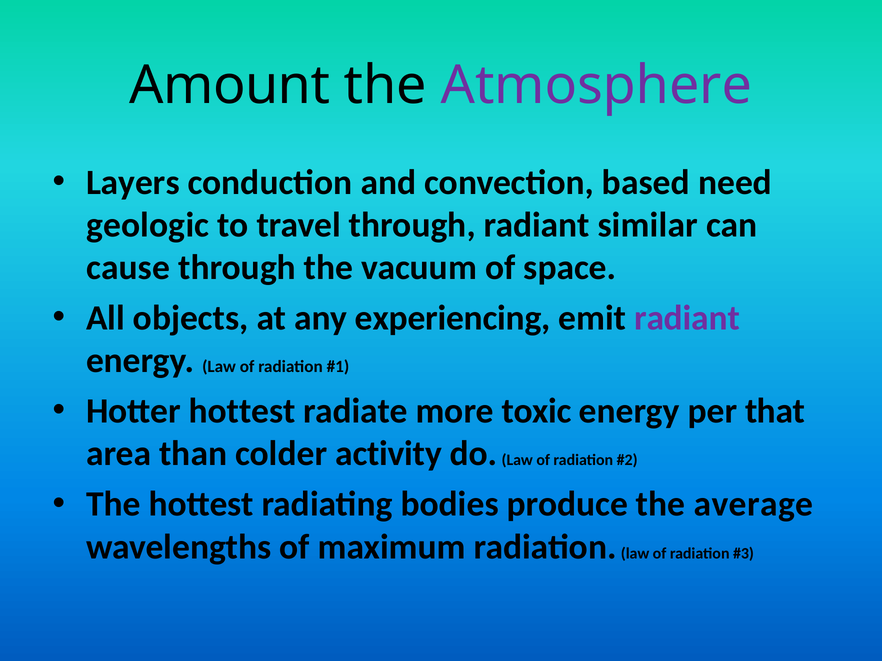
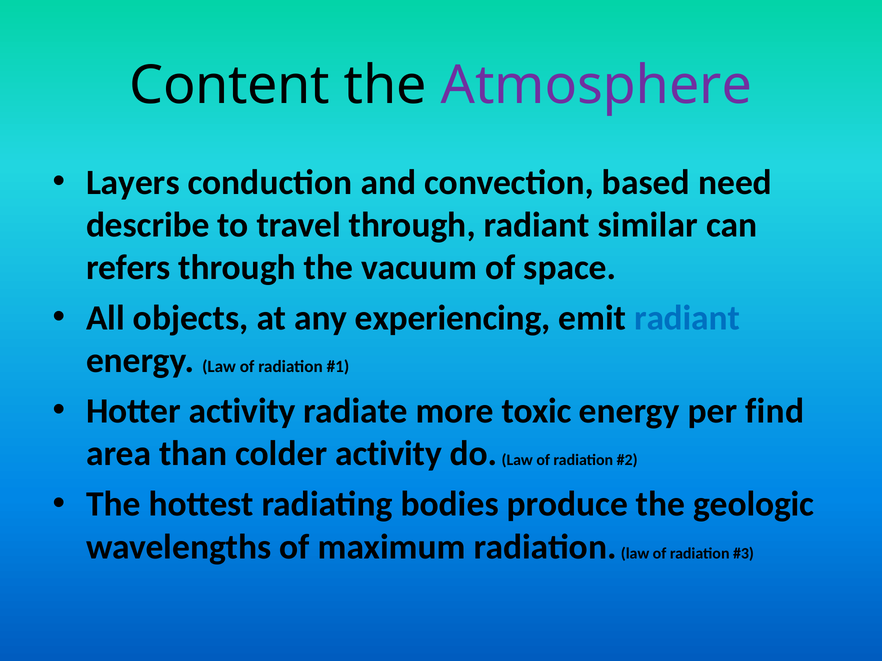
Amount: Amount -> Content
geologic: geologic -> describe
cause: cause -> refers
radiant at (687, 318) colour: purple -> blue
Hotter hottest: hottest -> activity
that: that -> find
average: average -> geologic
